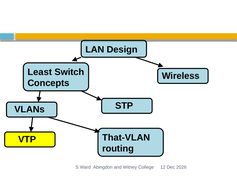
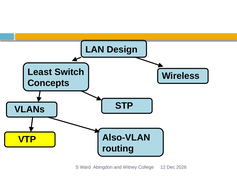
That-VLAN: That-VLAN -> Also-VLAN
